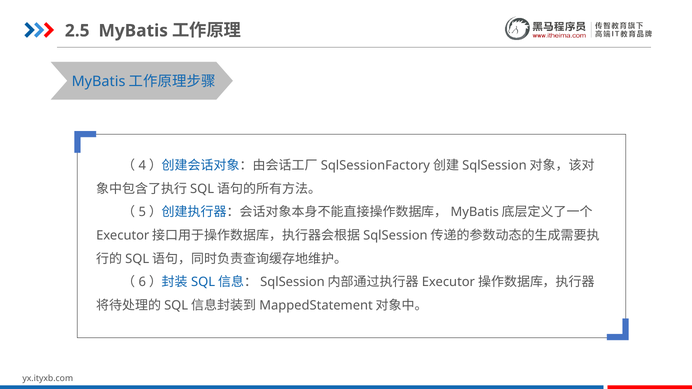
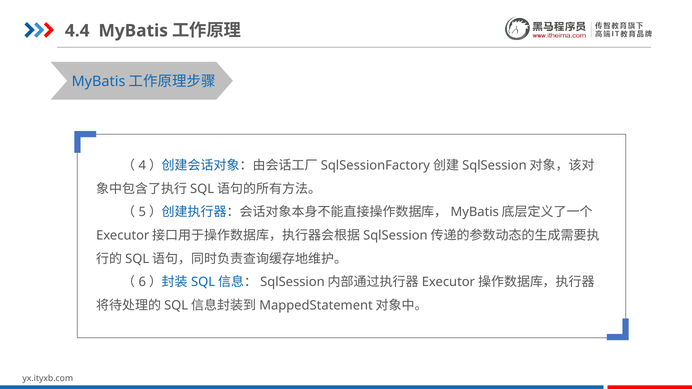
2.5: 2.5 -> 4.4
